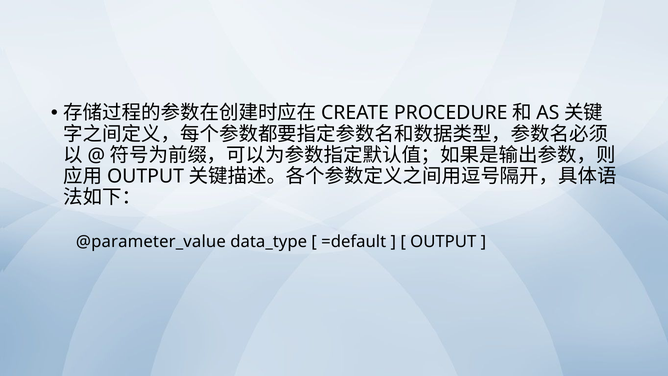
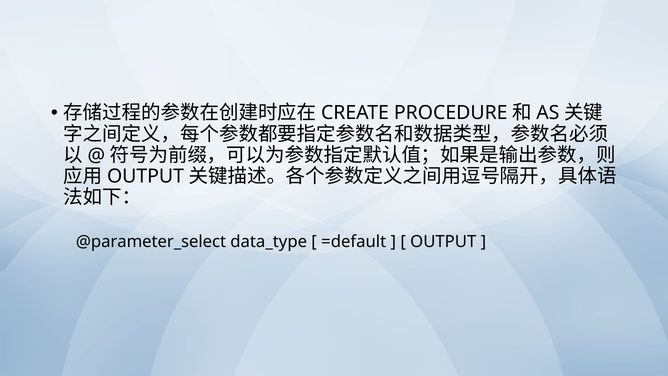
@parameter_value: @parameter_value -> @parameter_select
